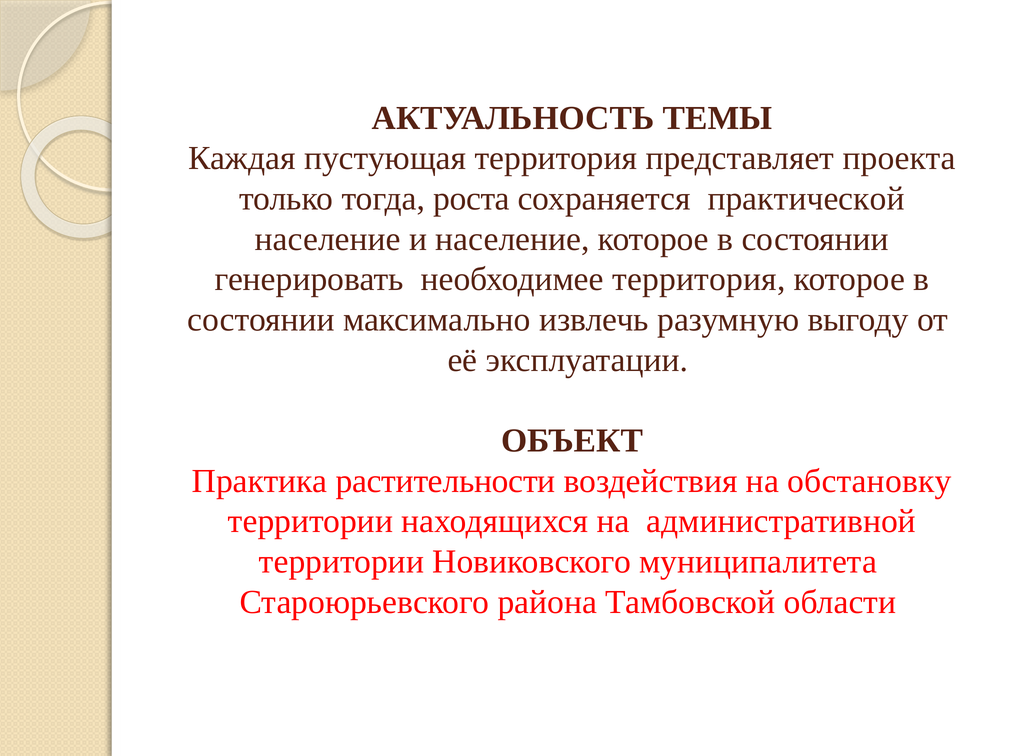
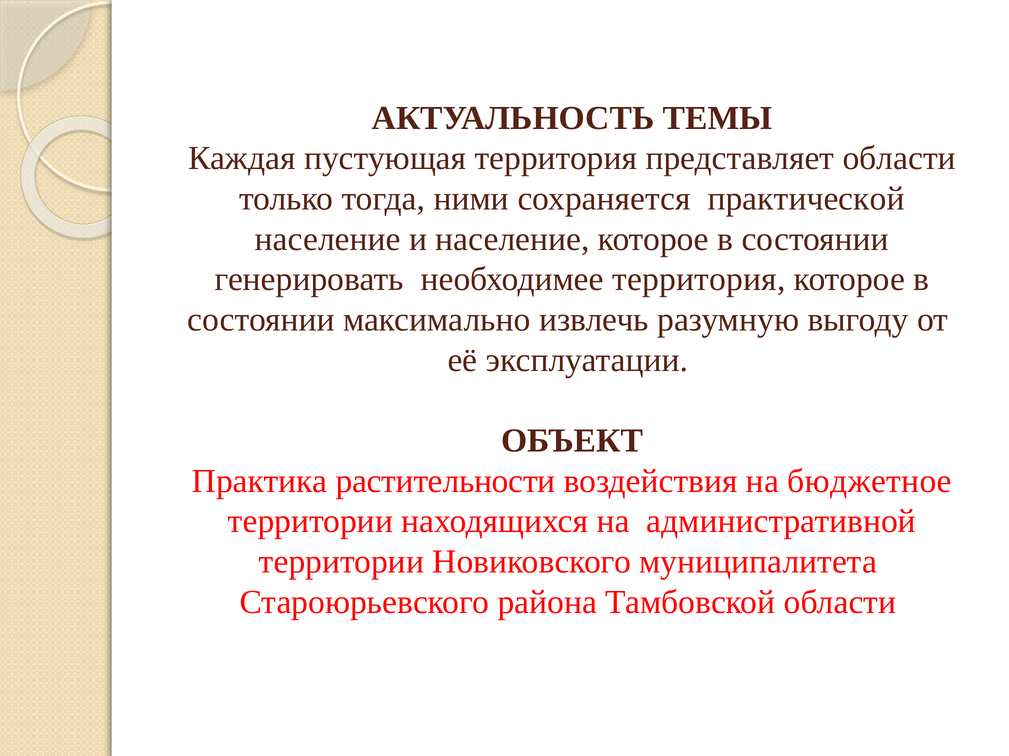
представляет проекта: проекта -> области
роста: роста -> ними
обстановку: обстановку -> бюджетное
